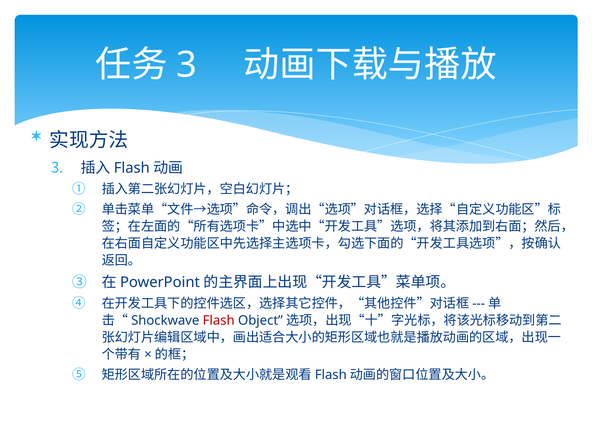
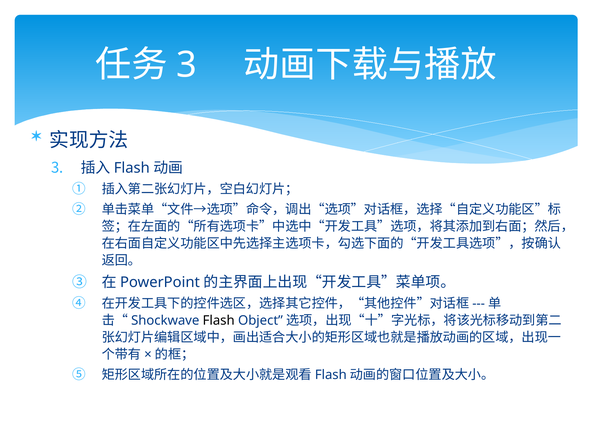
Flash colour: red -> black
